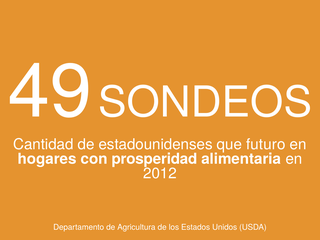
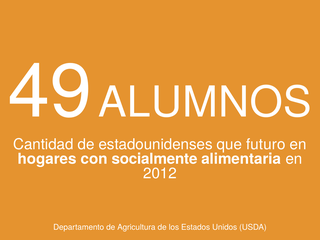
SONDEOS: SONDEOS -> ALUMNOS
prosperidad: prosperidad -> socialmente
